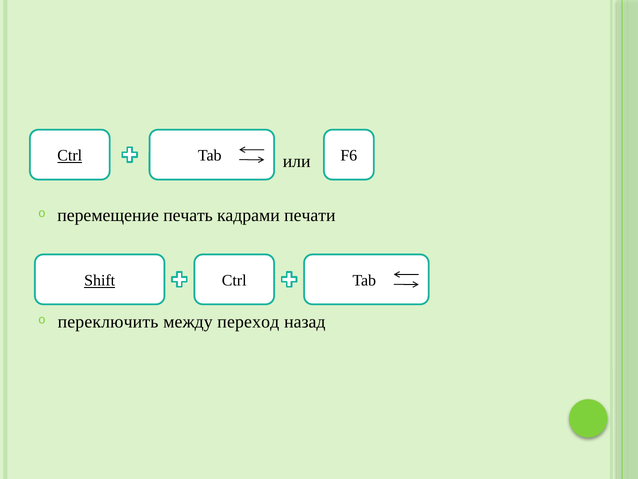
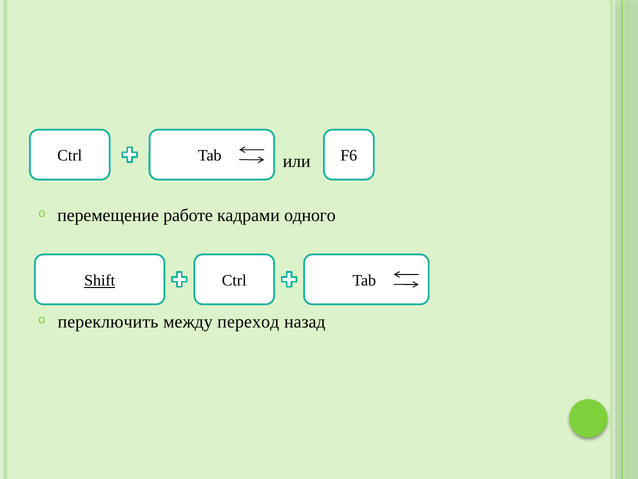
Ctrl at (70, 156) underline: present -> none
печать: печать -> работе
печати: печати -> одного
